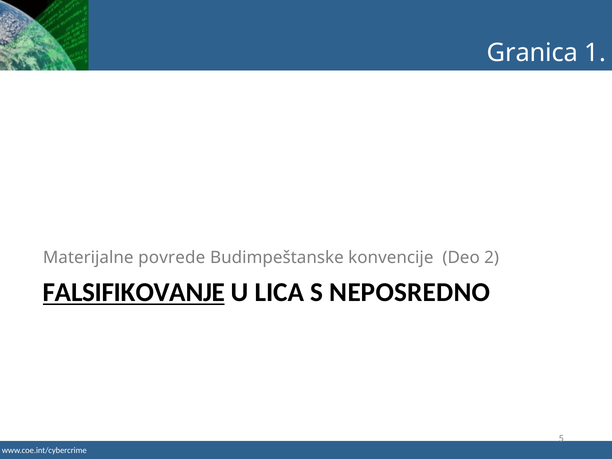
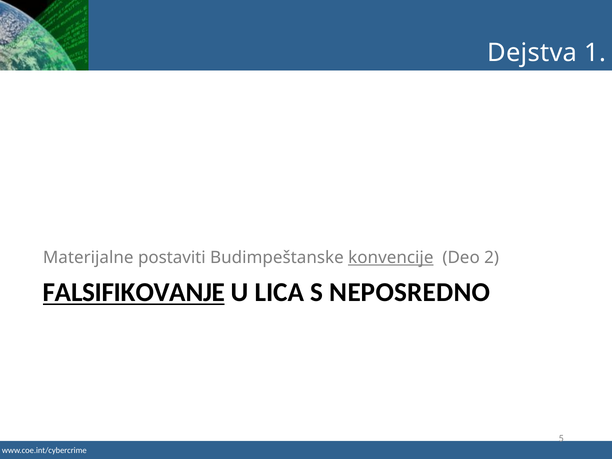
Granica: Granica -> Dejstva
povrede: povrede -> postaviti
konvencije underline: none -> present
